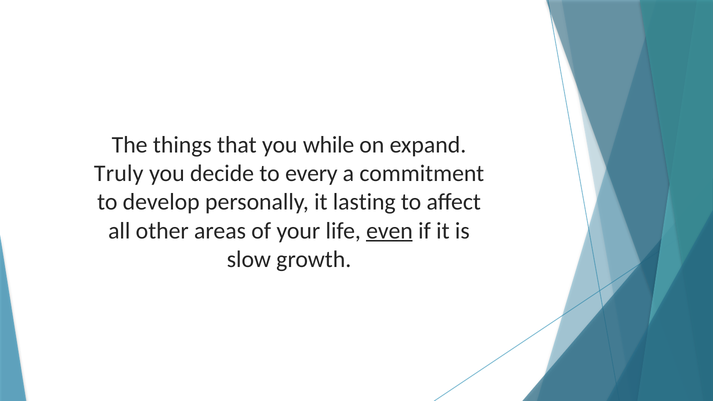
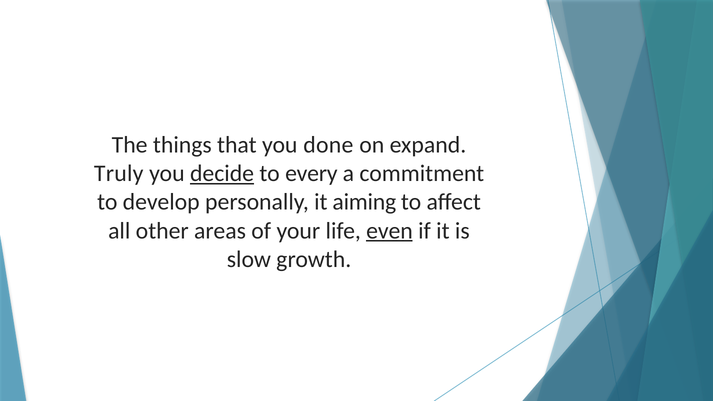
while: while -> done
decide underline: none -> present
lasting: lasting -> aiming
